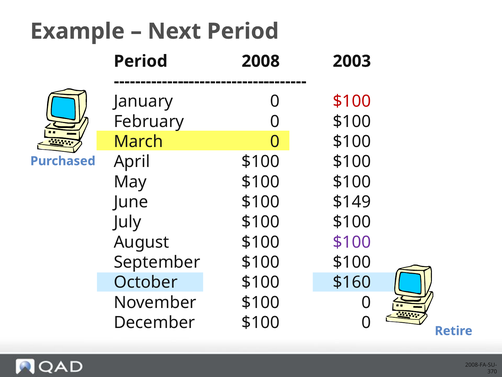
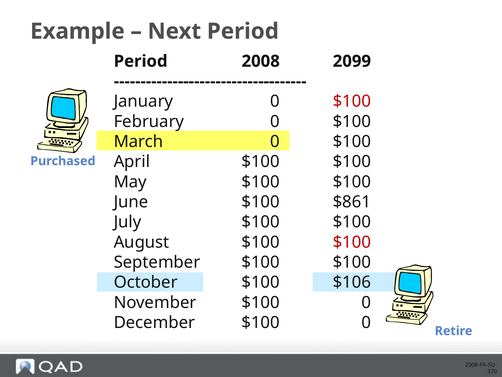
2003: 2003 -> 2099
$149: $149 -> $861
$100 at (352, 242) colour: purple -> red
$160: $160 -> $106
